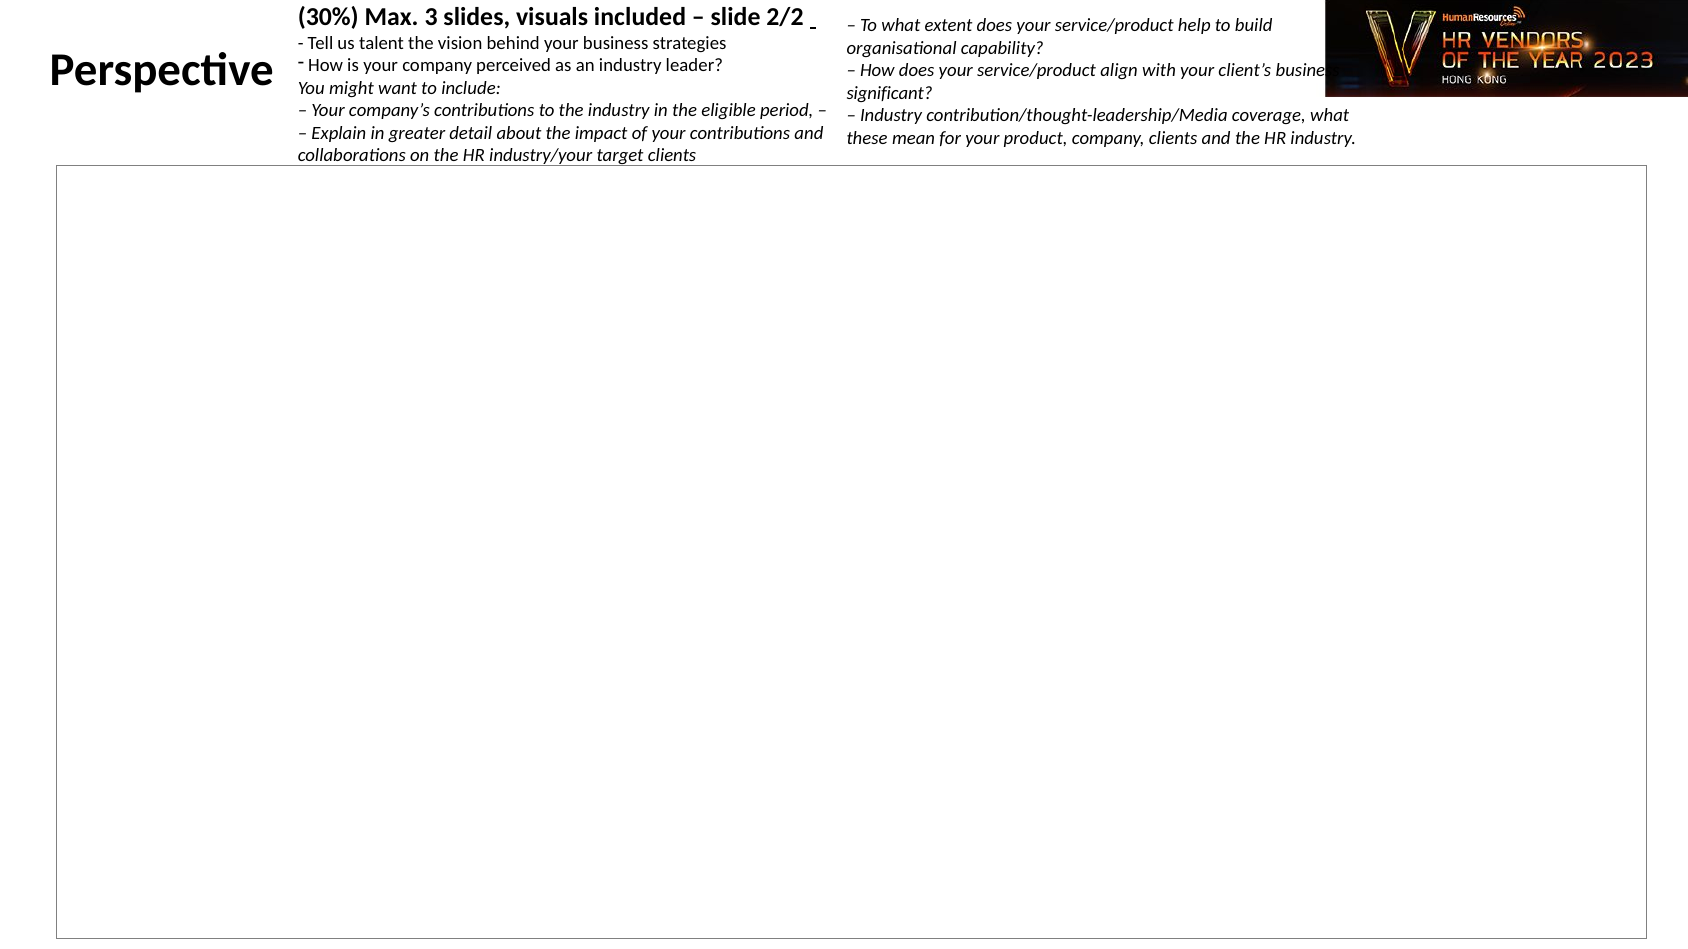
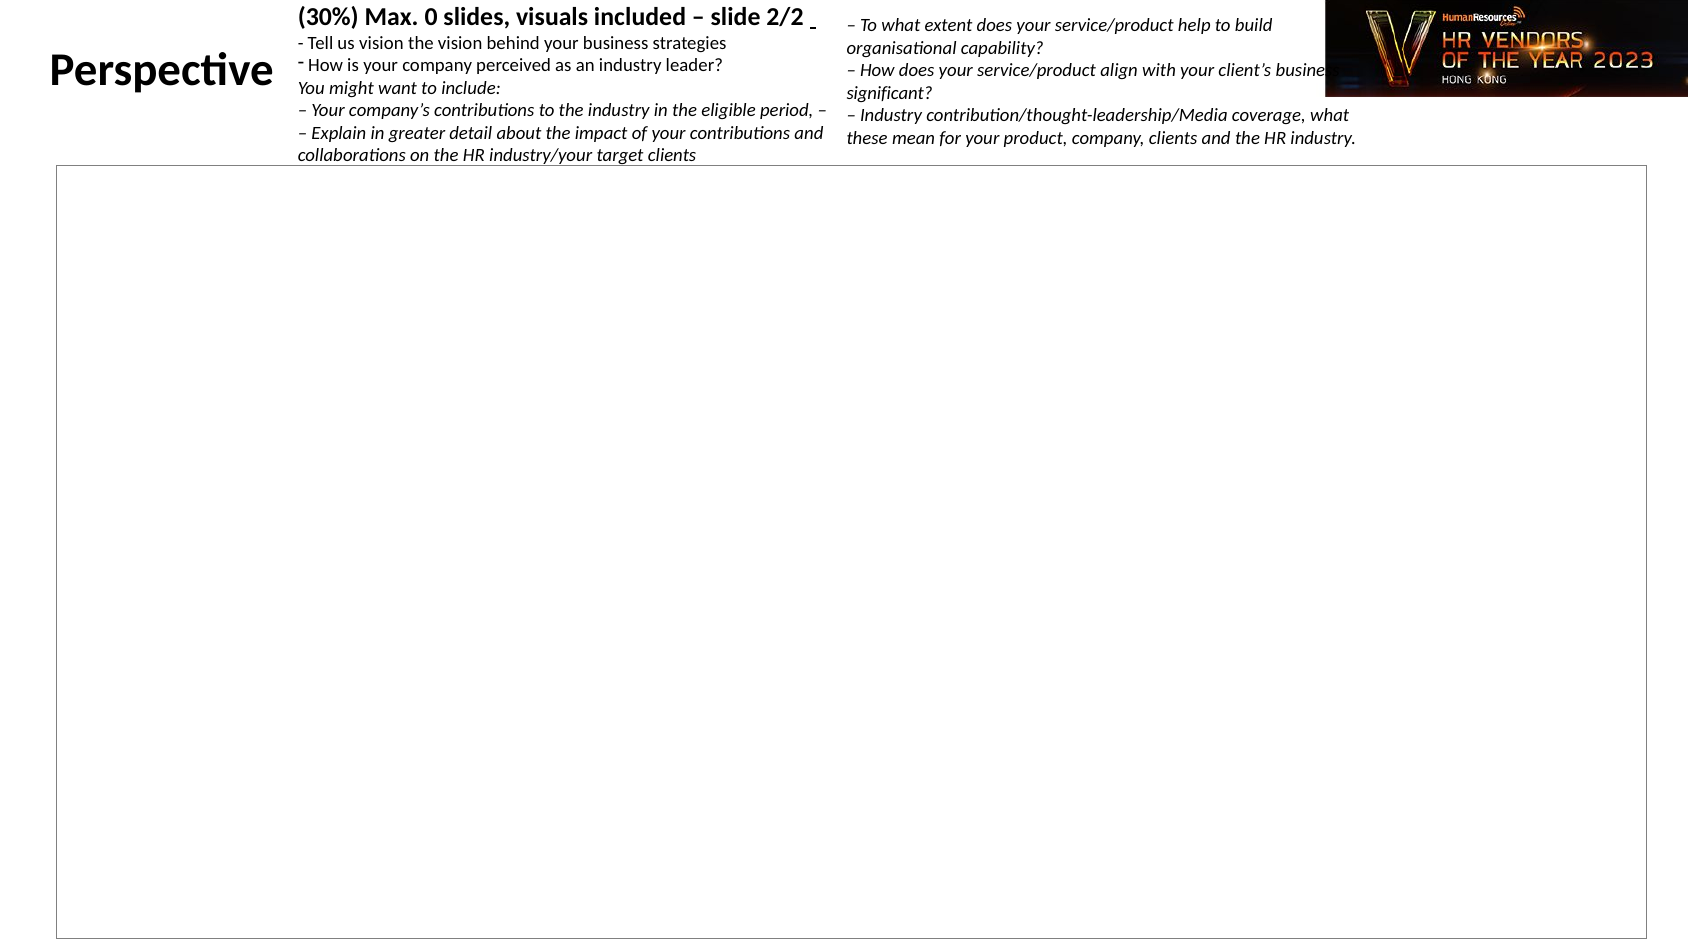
3: 3 -> 0
us talent: talent -> vision
